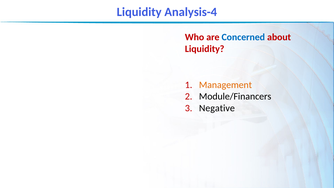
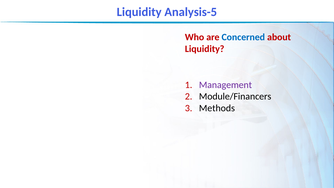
Analysis-4: Analysis-4 -> Analysis-5
Management colour: orange -> purple
Negative: Negative -> Methods
